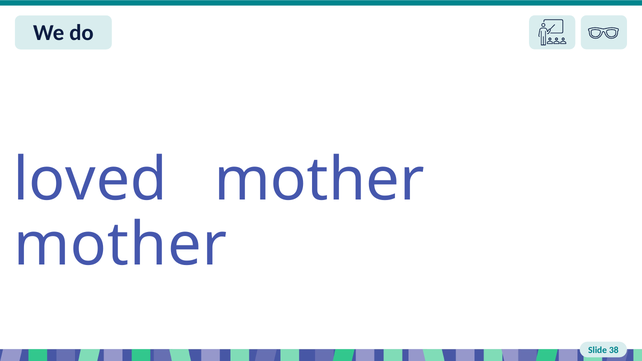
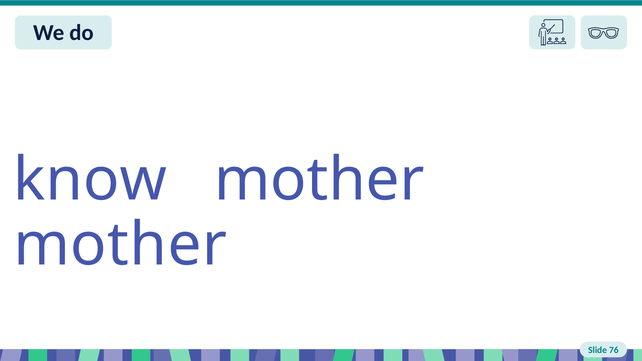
loved: loved -> know
38: 38 -> 76
